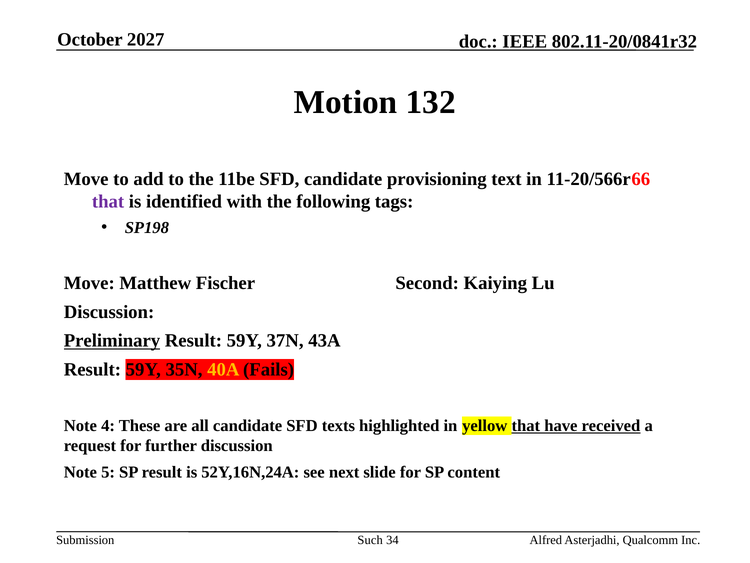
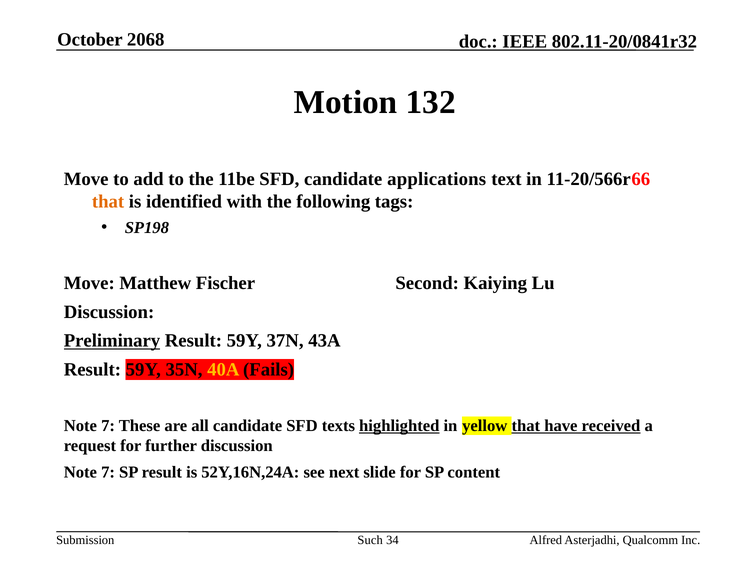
2027: 2027 -> 2068
provisioning: provisioning -> applications
that at (108, 201) colour: purple -> orange
4 at (108, 425): 4 -> 7
highlighted underline: none -> present
5 at (108, 472): 5 -> 7
